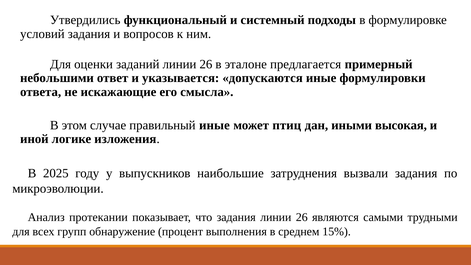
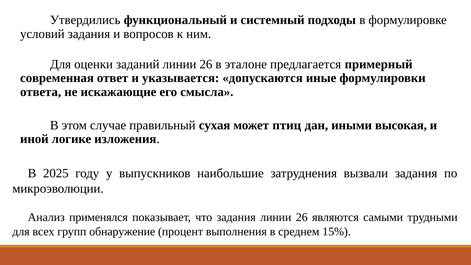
небольшими: небольшими -> современная
правильный иные: иные -> сухая
протекании: протекании -> применялся
